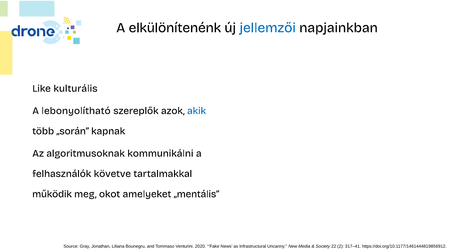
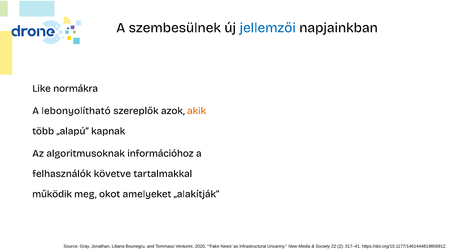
elkülönítenénk: elkülönítenénk -> szembesülnek
kulturális: kulturális -> normákra
akik colour: blue -> orange
„során: „során -> „alapú
kommunikálni: kommunikálni -> információhoz
„mentális: „mentális -> „alakítják
